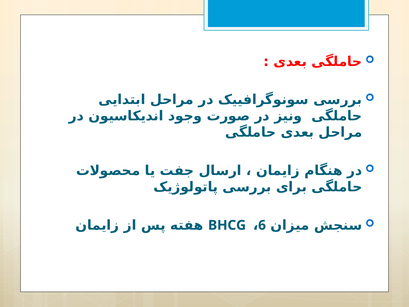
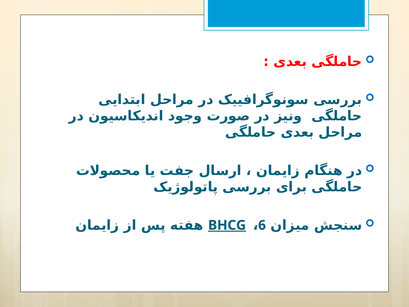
BHCG underline: none -> present
